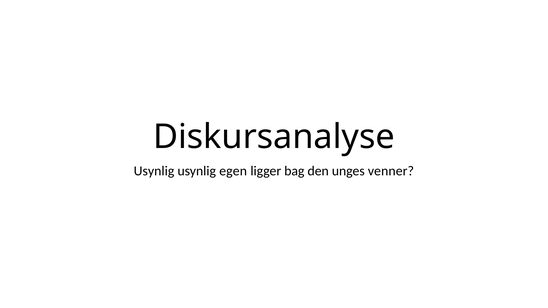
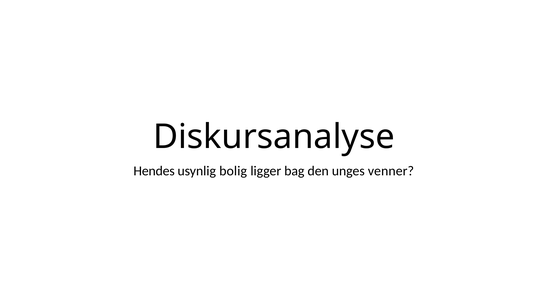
Usynlig at (154, 171): Usynlig -> Hendes
egen: egen -> bolig
